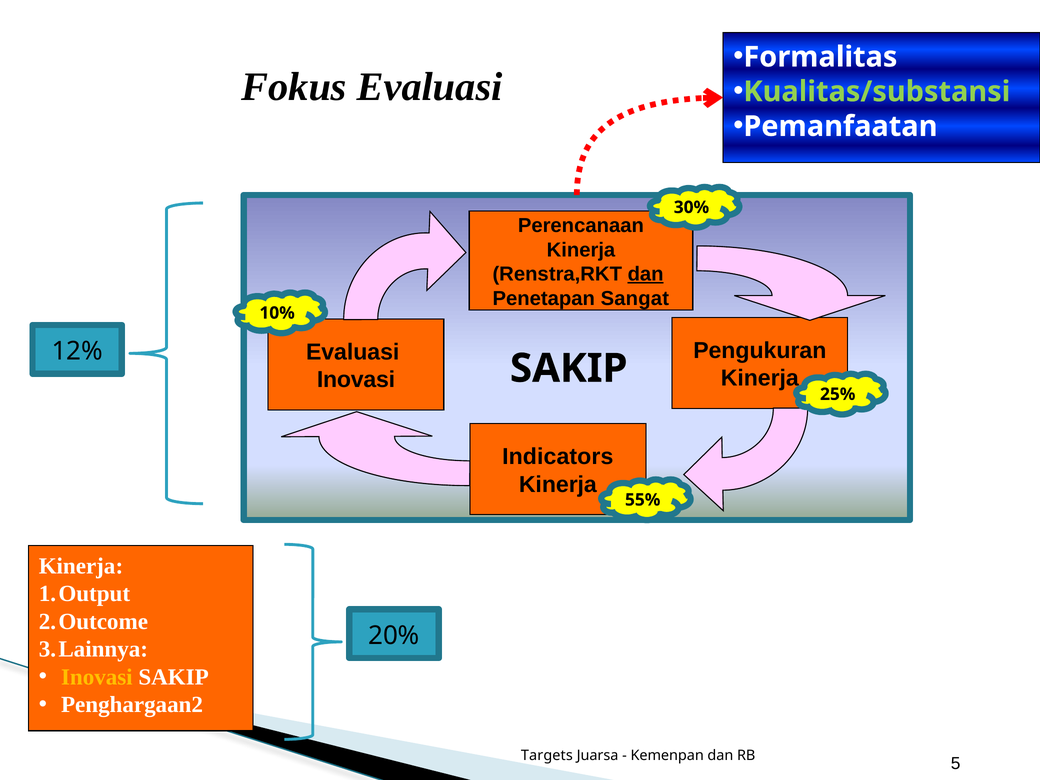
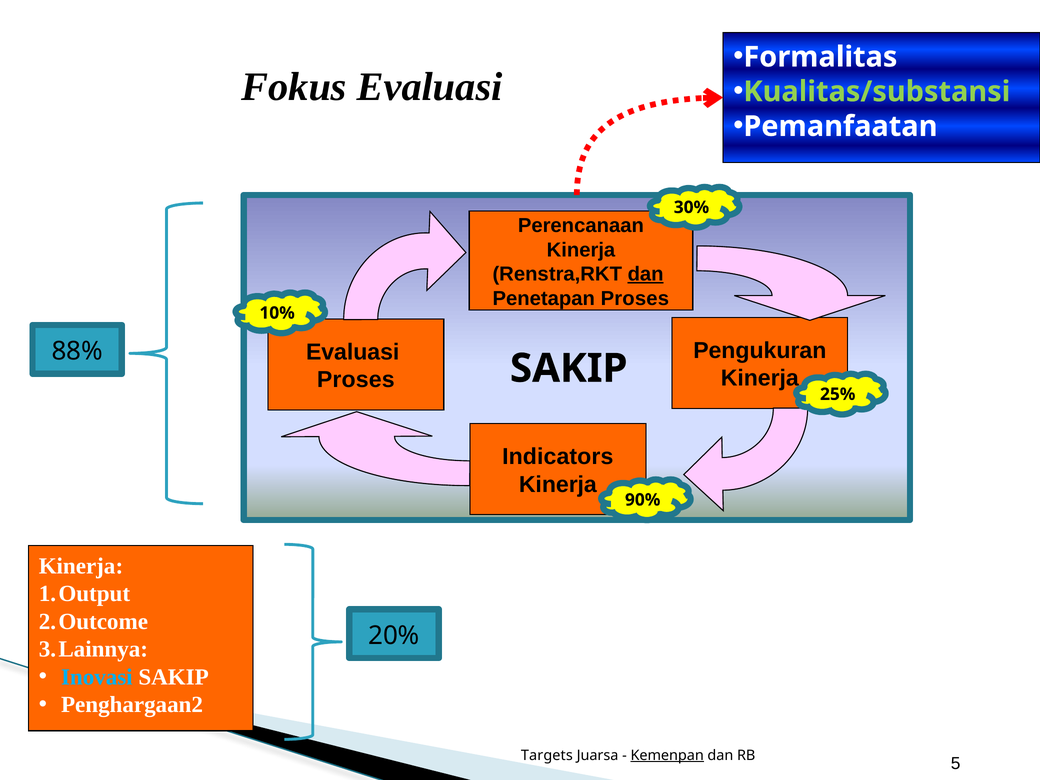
Penetapan Sangat: Sangat -> Proses
12%: 12% -> 88%
Inovasi at (356, 380): Inovasi -> Proses
55%: 55% -> 90%
Inovasi at (97, 677) colour: yellow -> light blue
Kemenpan underline: none -> present
